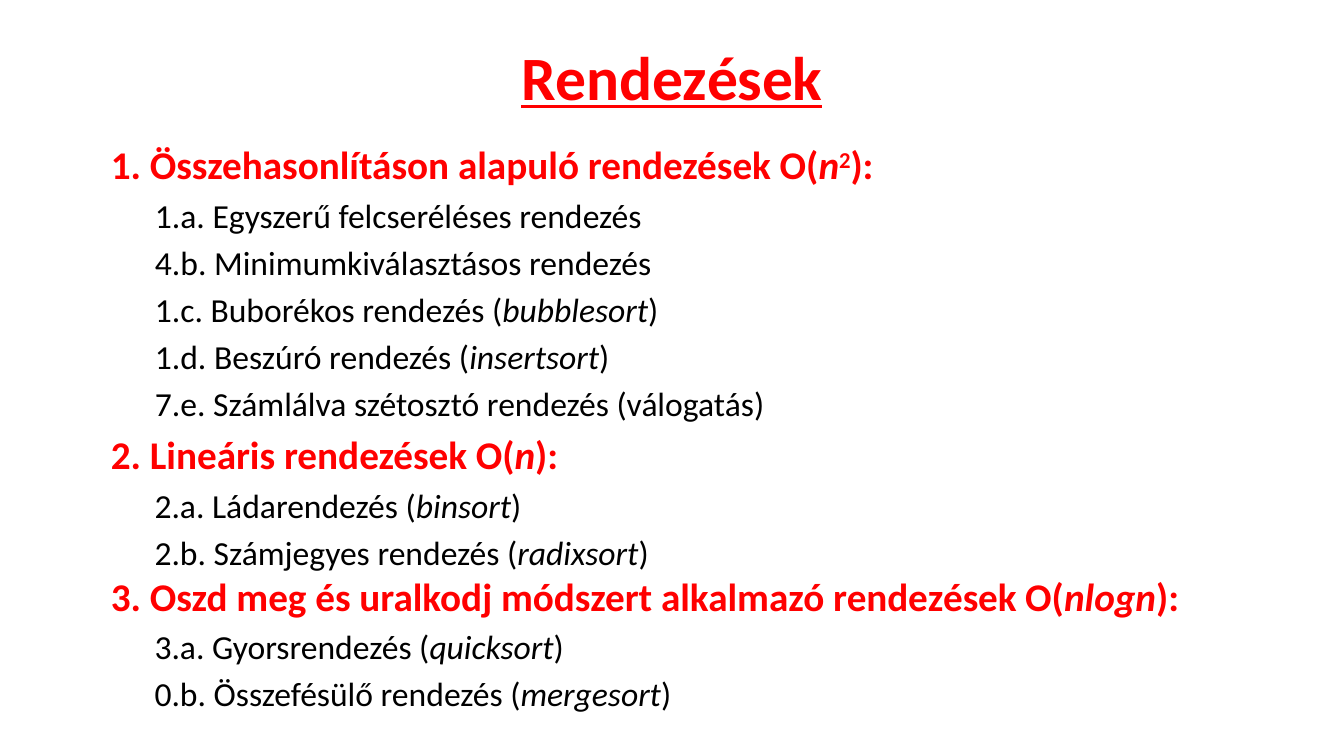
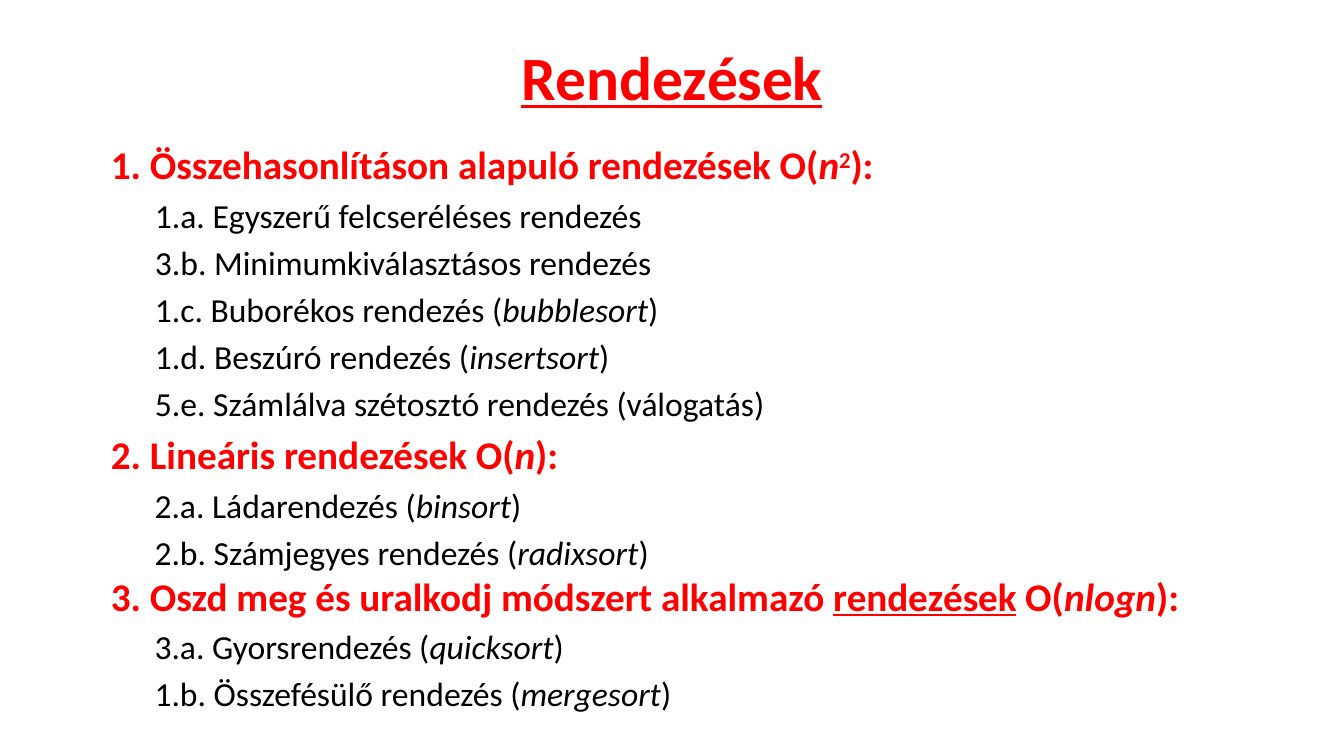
4.b: 4.b -> 3.b
7.e: 7.e -> 5.e
rendezések at (925, 598) underline: none -> present
0.b: 0.b -> 1.b
